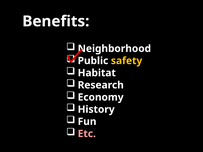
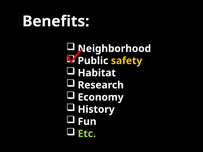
Etc colour: pink -> light green
